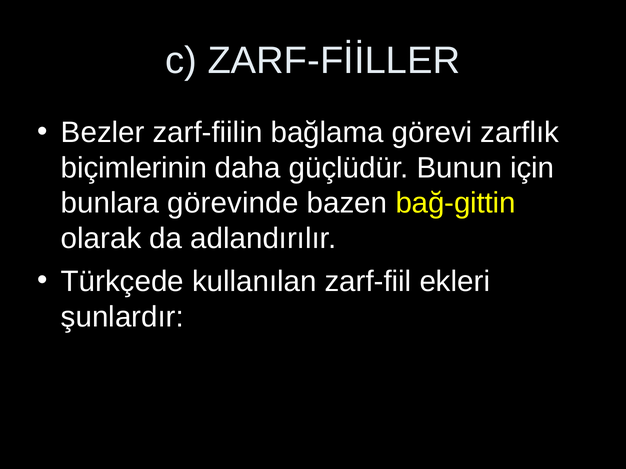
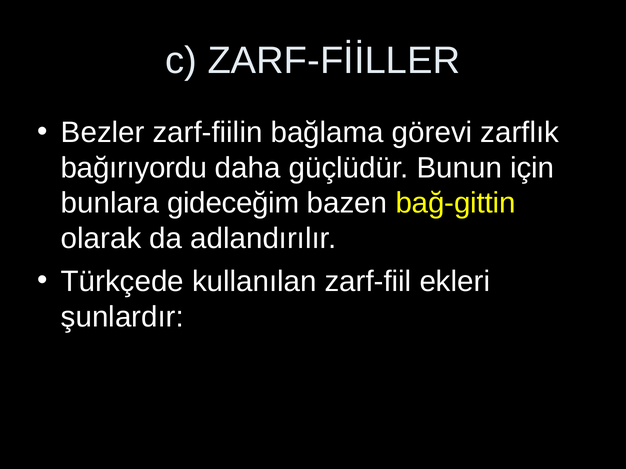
biçimlerinin: biçimlerinin -> bağırıyordu
görevinde: görevinde -> gideceğim
